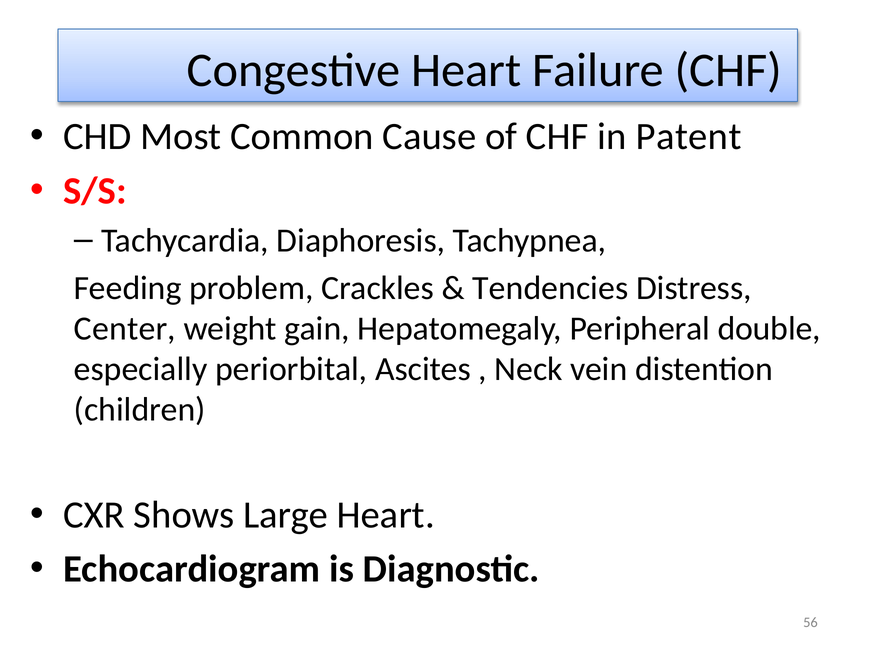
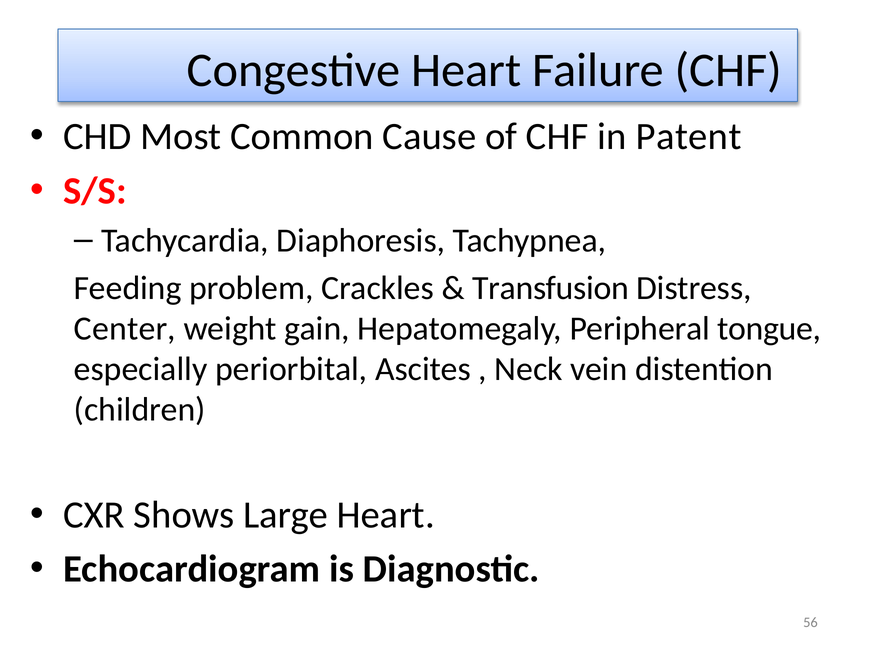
Tendencies: Tendencies -> Transfusion
double: double -> tongue
